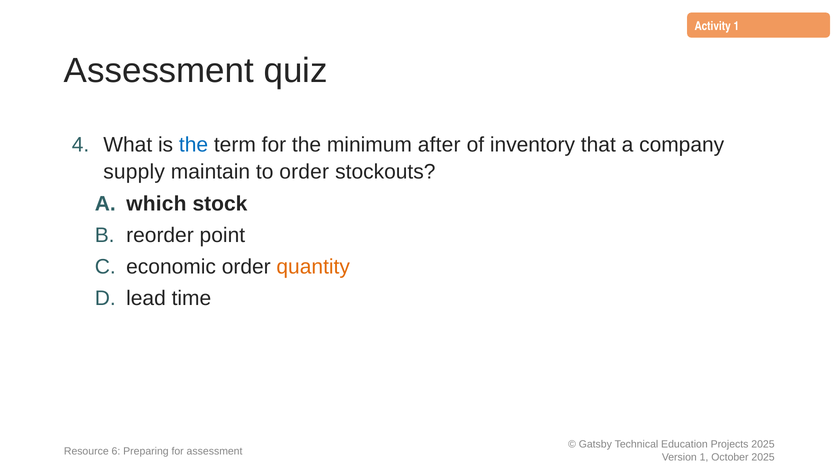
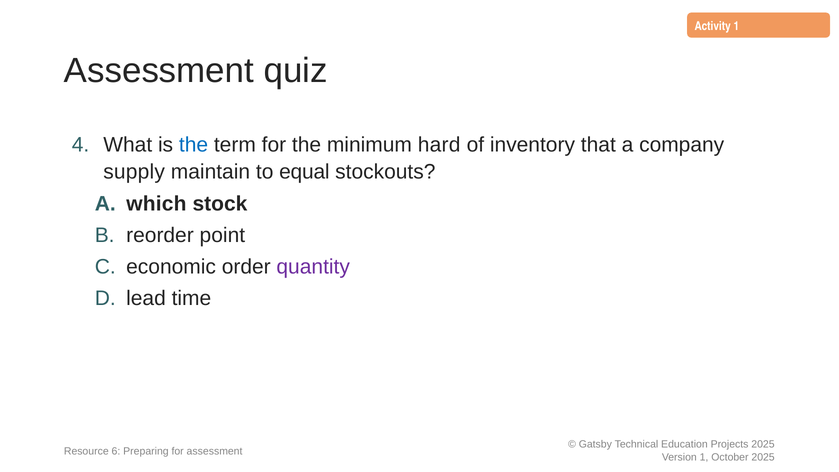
after: after -> hard
to order: order -> equal
quantity colour: orange -> purple
